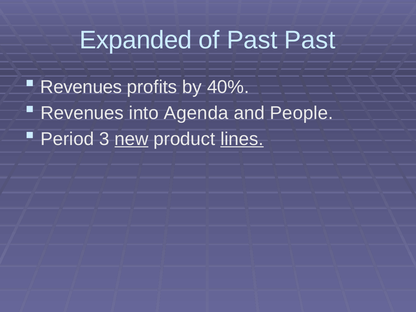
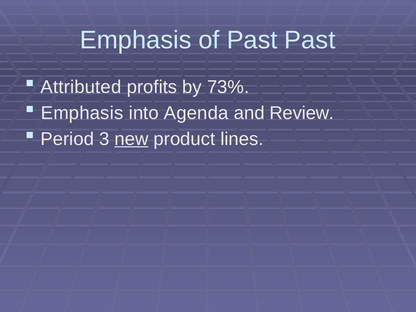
Expanded at (136, 40): Expanded -> Emphasis
Revenues at (81, 87): Revenues -> Attributed
40%: 40% -> 73%
Revenues at (82, 113): Revenues -> Emphasis
People: People -> Review
lines underline: present -> none
